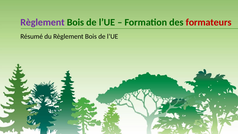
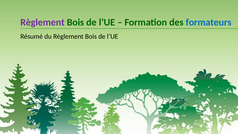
formateurs colour: red -> blue
